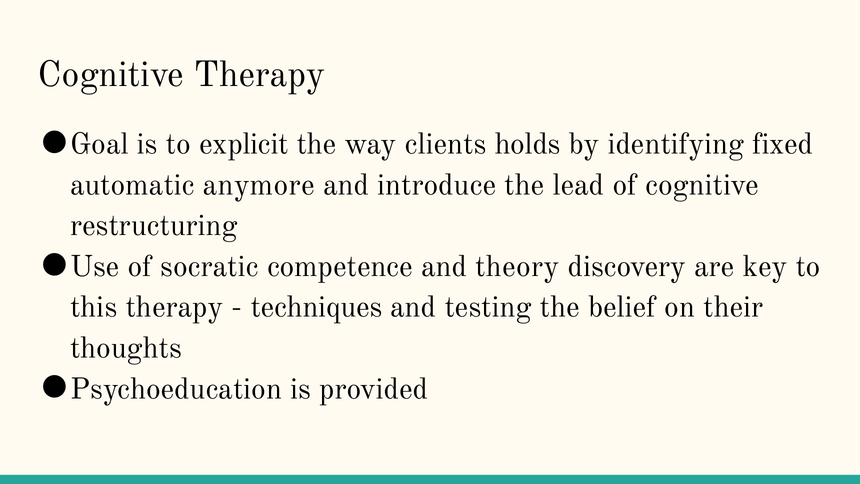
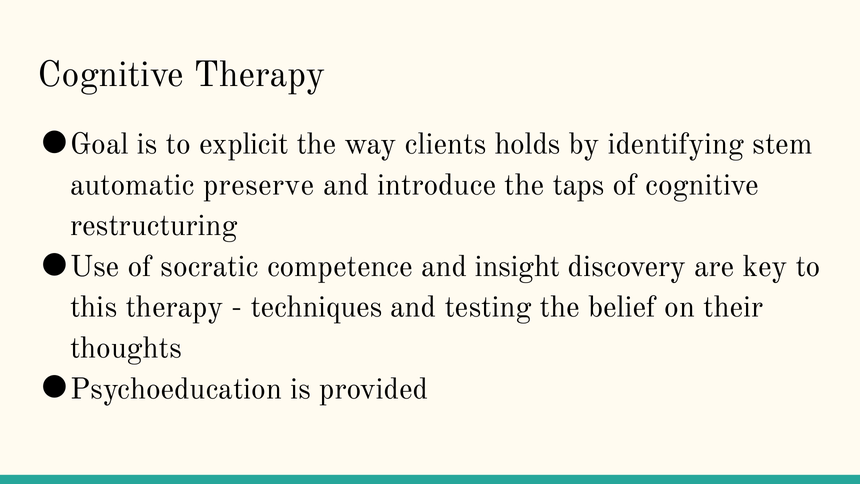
fixed: fixed -> stem
anymore: anymore -> preserve
lead: lead -> taps
theory: theory -> insight
